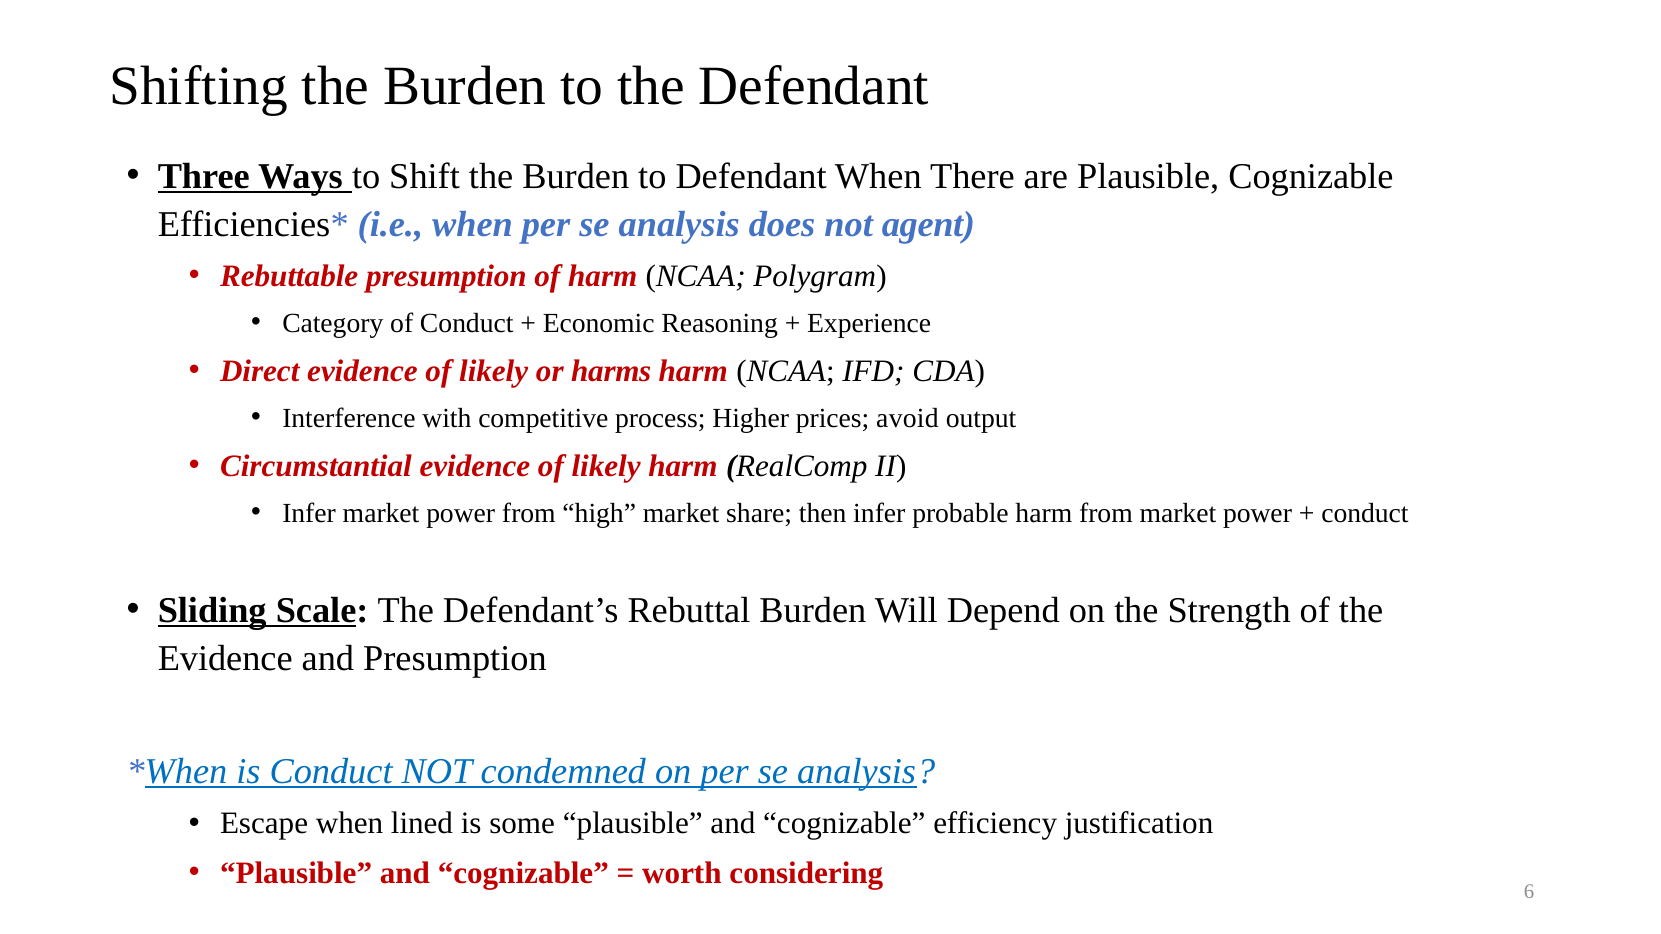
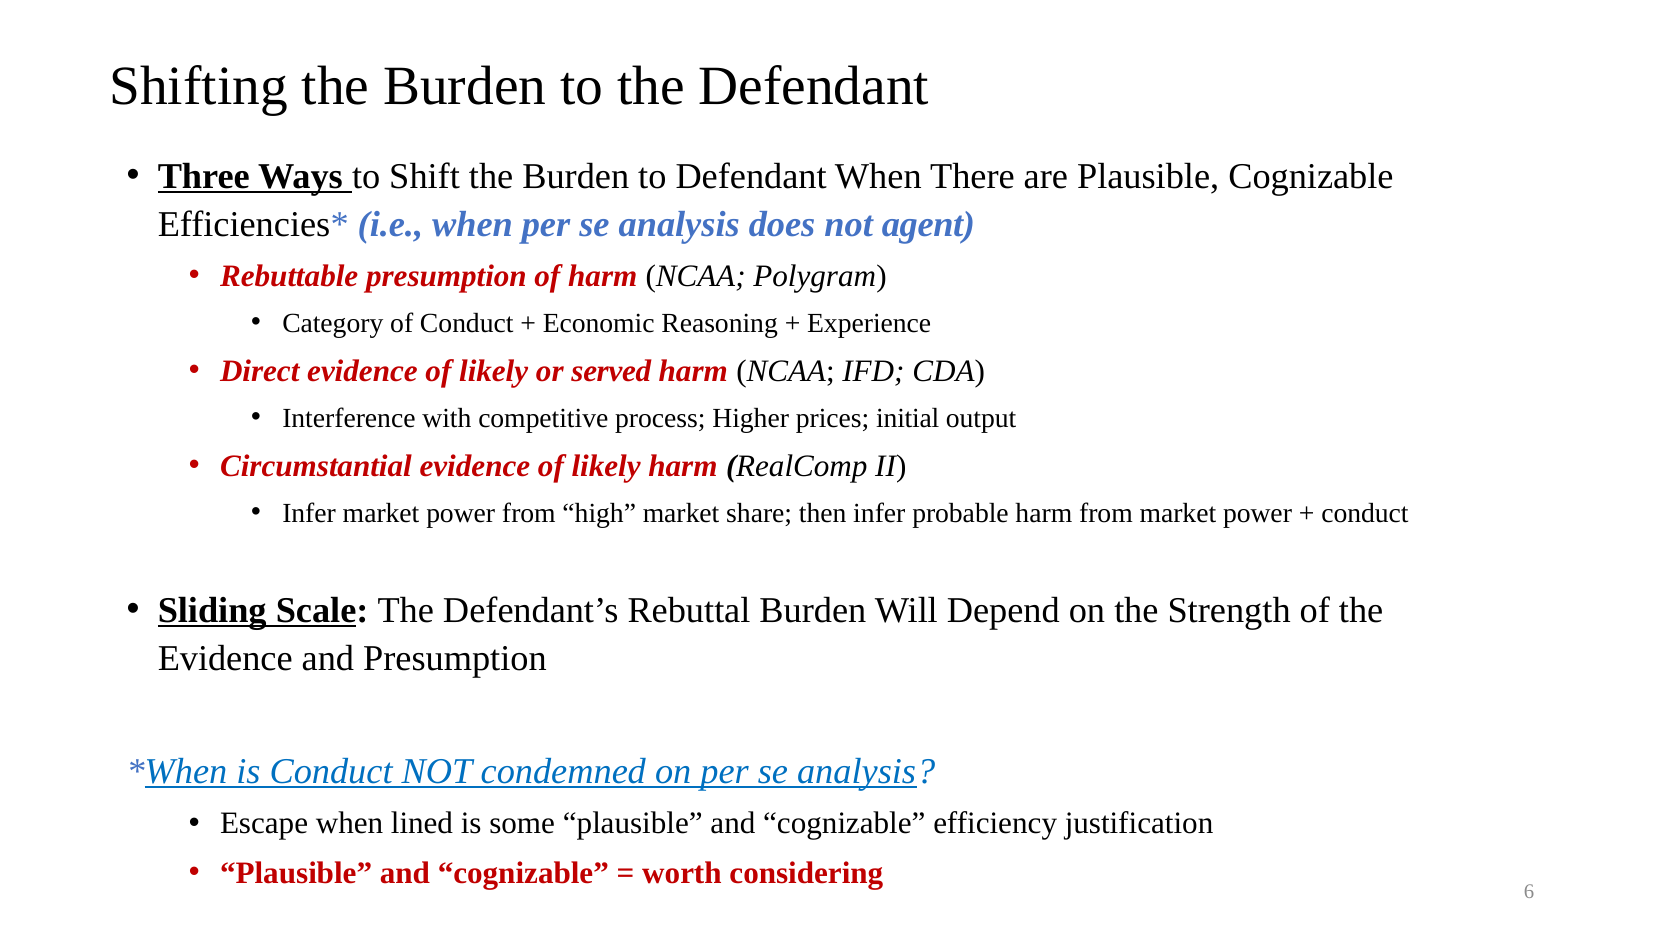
harms: harms -> served
avoid: avoid -> initial
